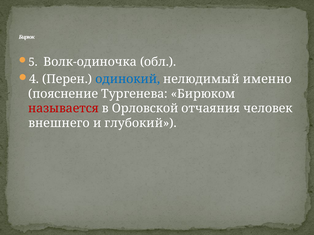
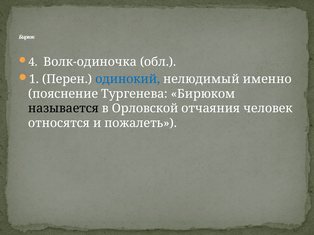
5: 5 -> 4
4: 4 -> 1
называется colour: red -> black
внешнего: внешнего -> относятся
глубокий: глубокий -> пожалеть
